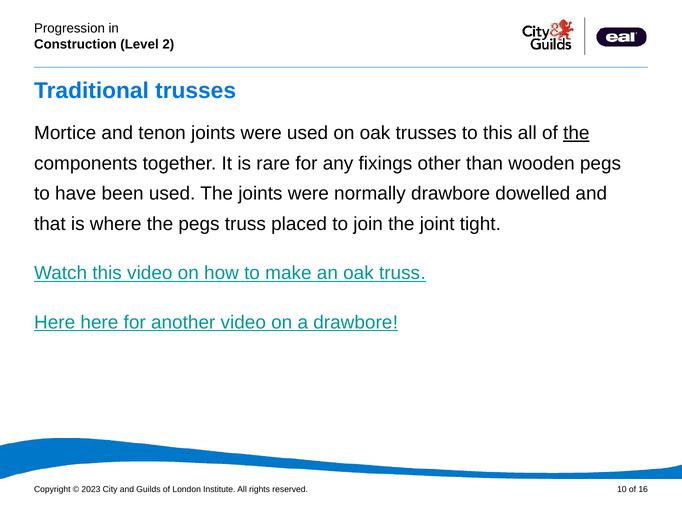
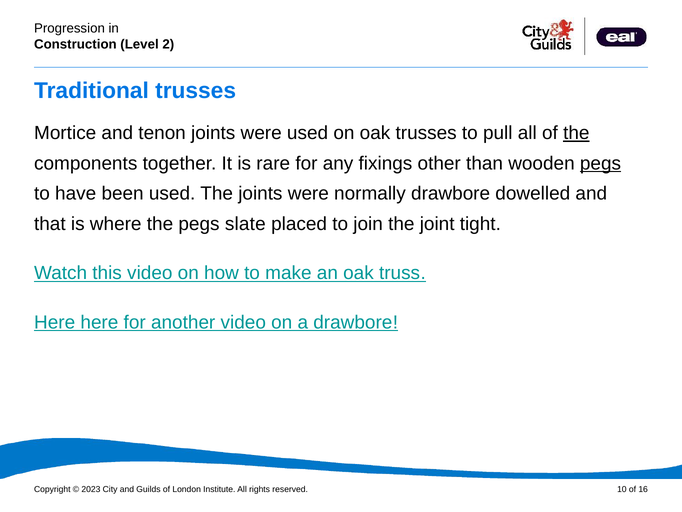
to this: this -> pull
pegs at (600, 163) underline: none -> present
pegs truss: truss -> slate
